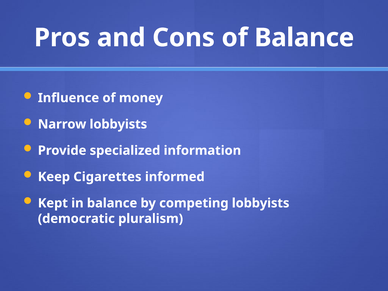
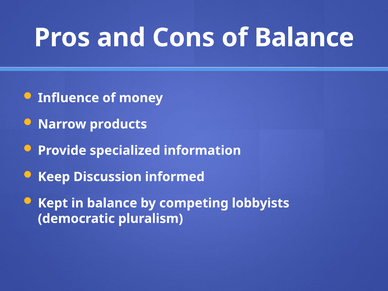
Narrow lobbyists: lobbyists -> products
Cigarettes: Cigarettes -> Discussion
